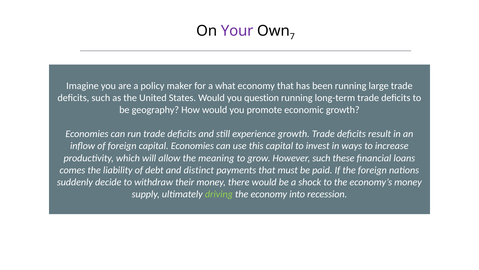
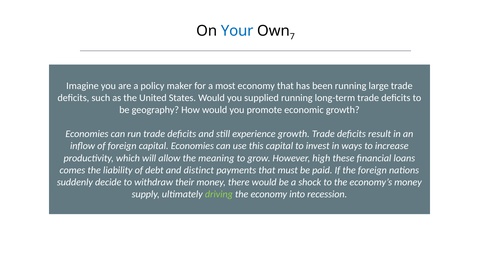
Your colour: purple -> blue
what: what -> most
question: question -> supplied
However such: such -> high
